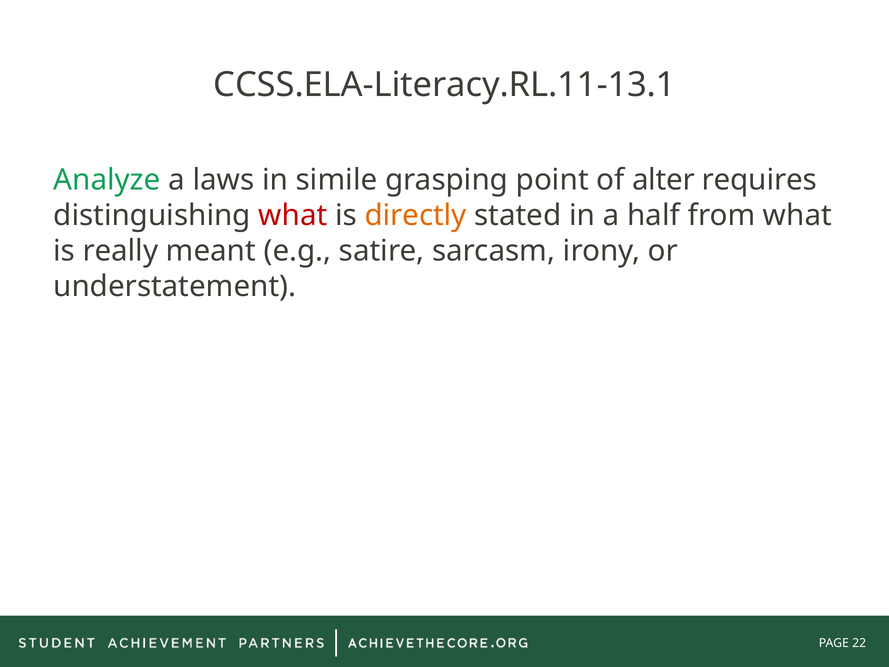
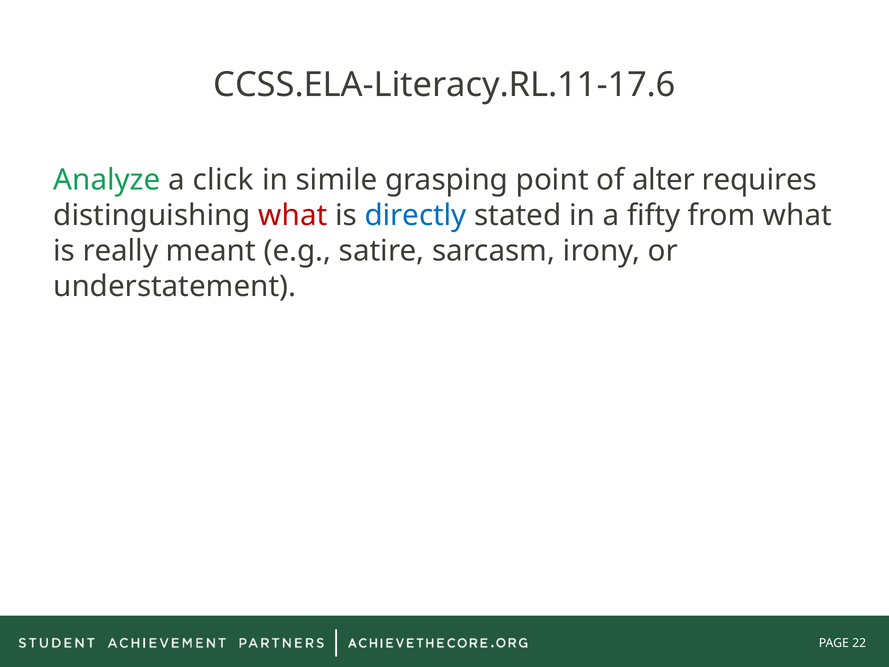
CCSS.ELA-Literacy.RL.11-13.1: CCSS.ELA-Literacy.RL.11-13.1 -> CCSS.ELA-Literacy.RL.11-17.6
laws: laws -> click
directly colour: orange -> blue
half: half -> fifty
